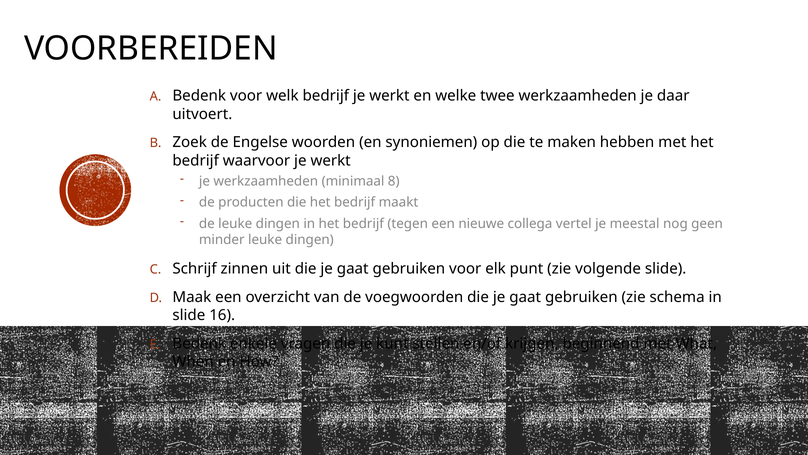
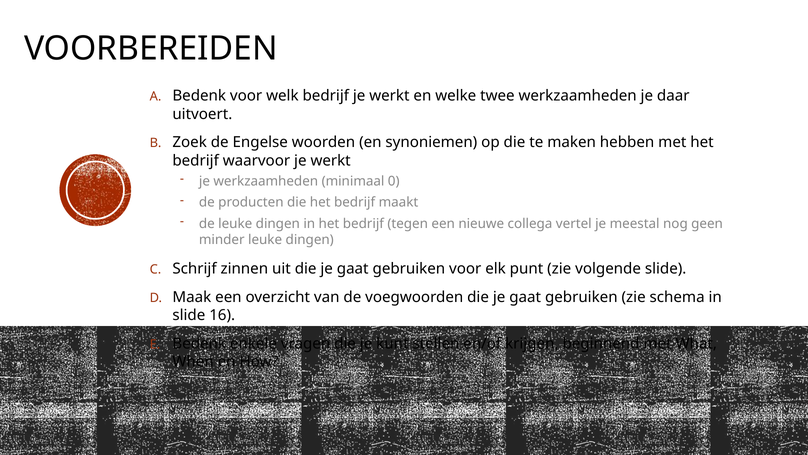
8: 8 -> 0
